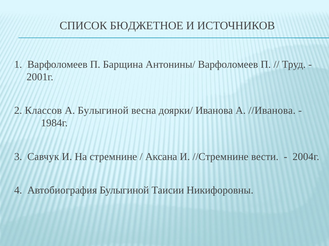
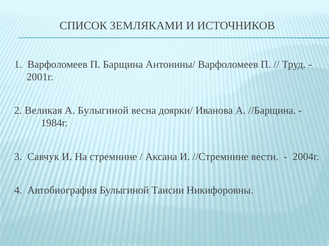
БЮДЖЕТНОЕ: БЮДЖЕТНОЕ -> ЗЕМЛЯКАМИ
Классов: Классов -> Великая
//Иванова: //Иванова -> //Барщина
